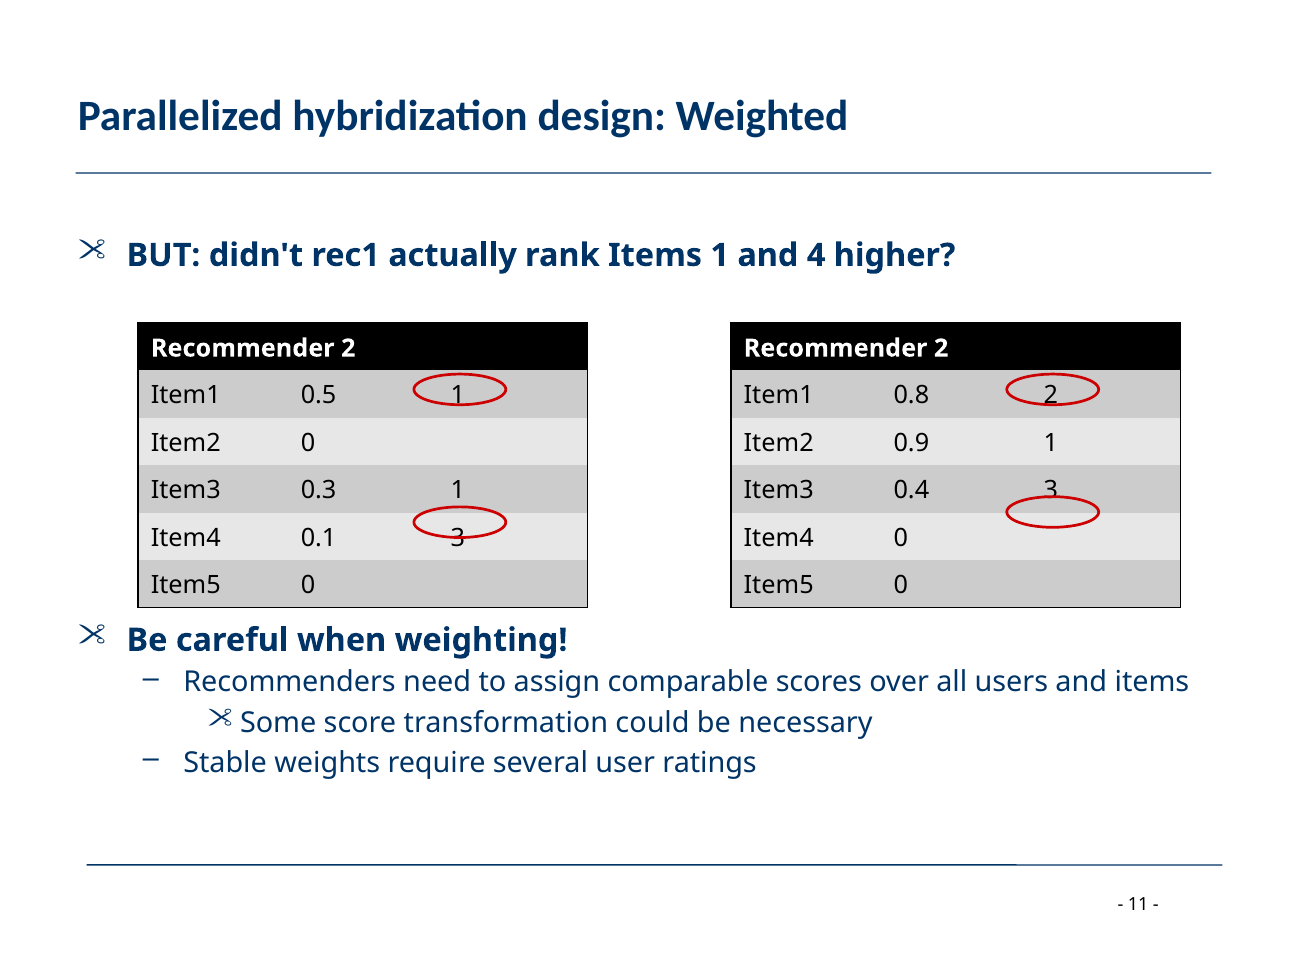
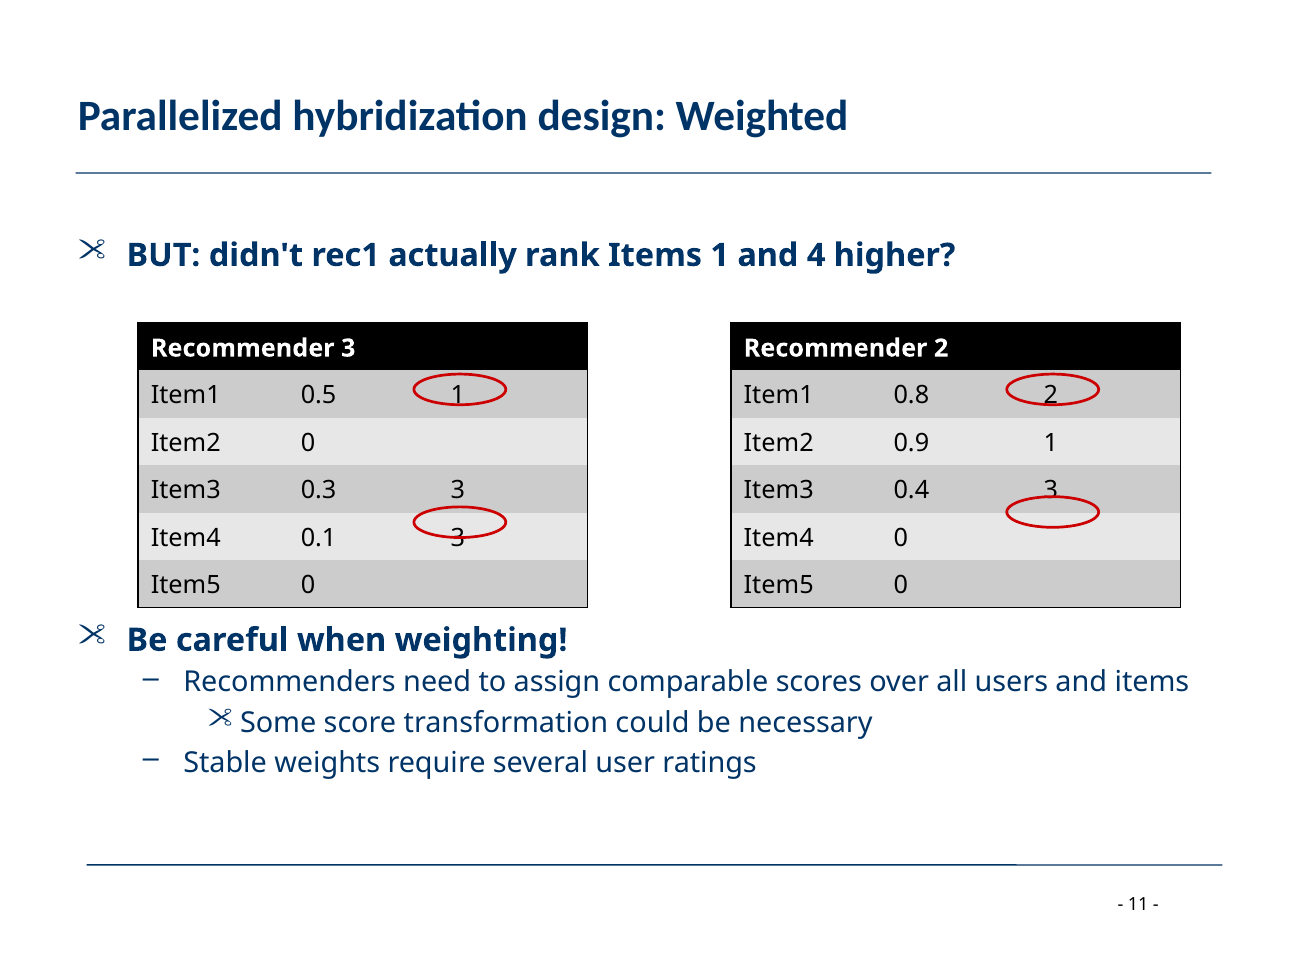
2 at (348, 348): 2 -> 3
0.3 1: 1 -> 3
